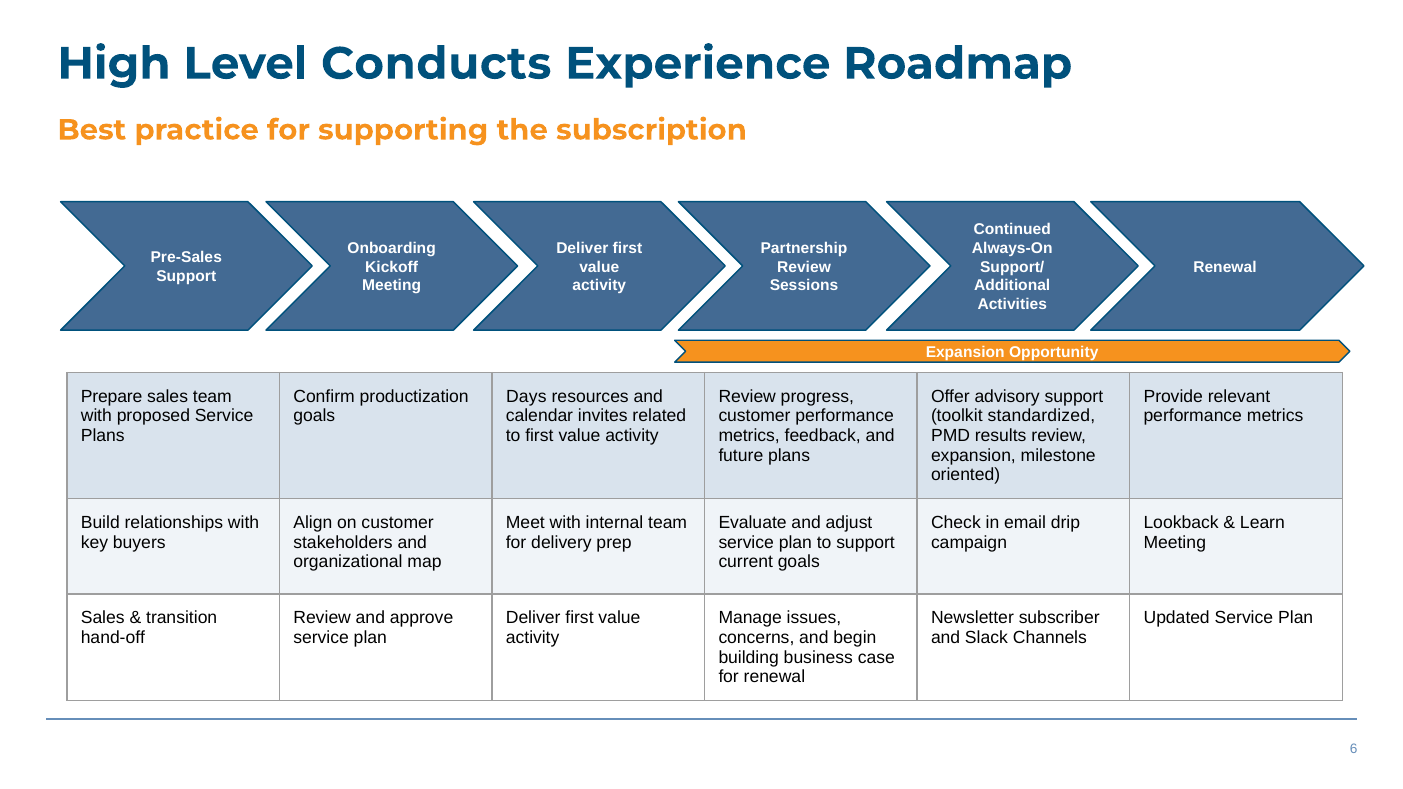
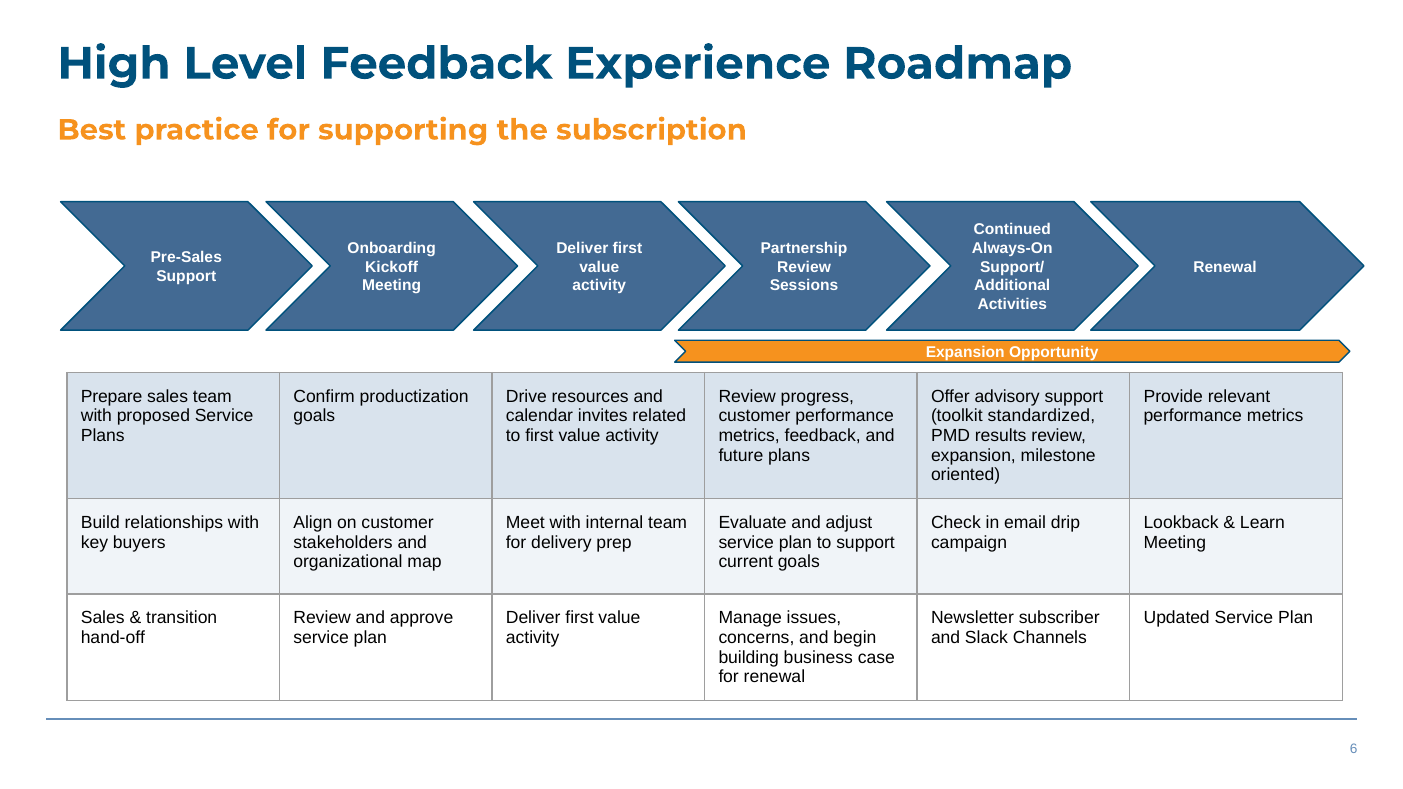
Level Conducts: Conducts -> Feedback
Days: Days -> Drive
